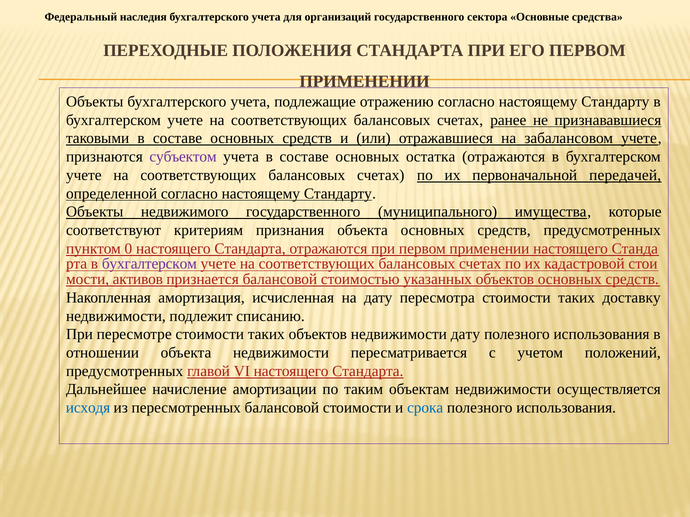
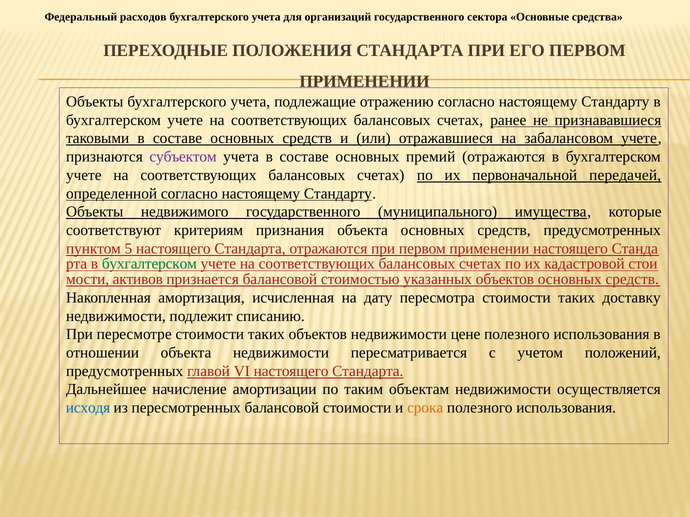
наследия: наследия -> расходов
остатка: остатка -> премий
0: 0 -> 5
бухгалтерском at (149, 264) colour: purple -> green
недвижимости дату: дату -> цене
срока colour: blue -> orange
